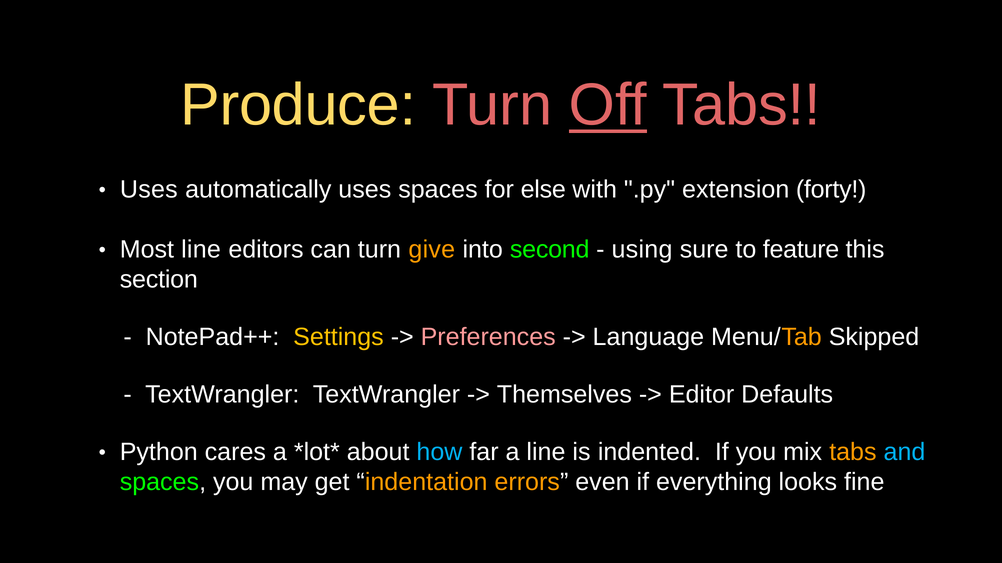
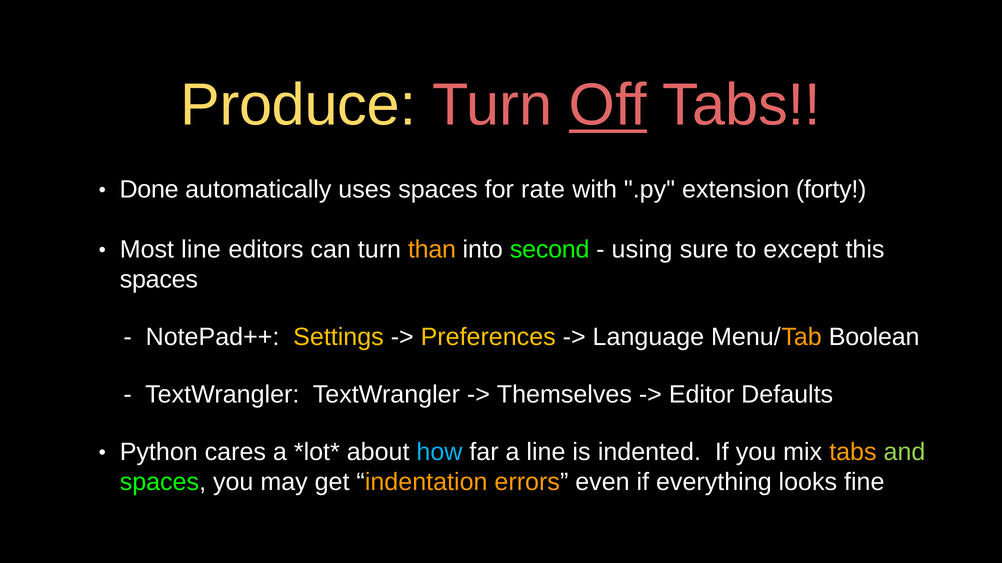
Uses at (149, 190): Uses -> Done
else: else -> rate
give: give -> than
feature: feature -> except
section at (159, 280): section -> spaces
Preferences colour: pink -> yellow
Skipped: Skipped -> Boolean
and colour: light blue -> light green
